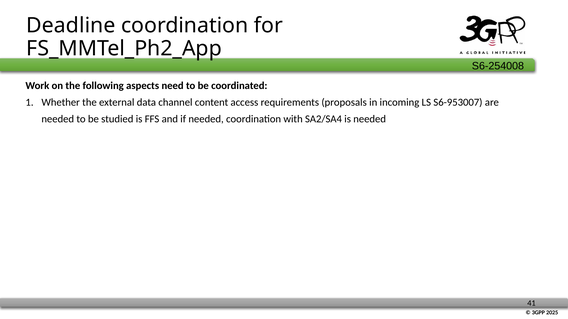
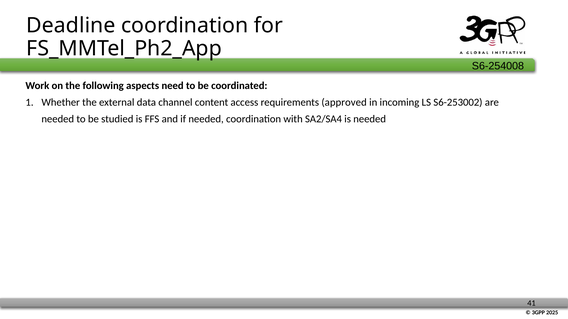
proposals: proposals -> approved
S6-953007: S6-953007 -> S6-253002
